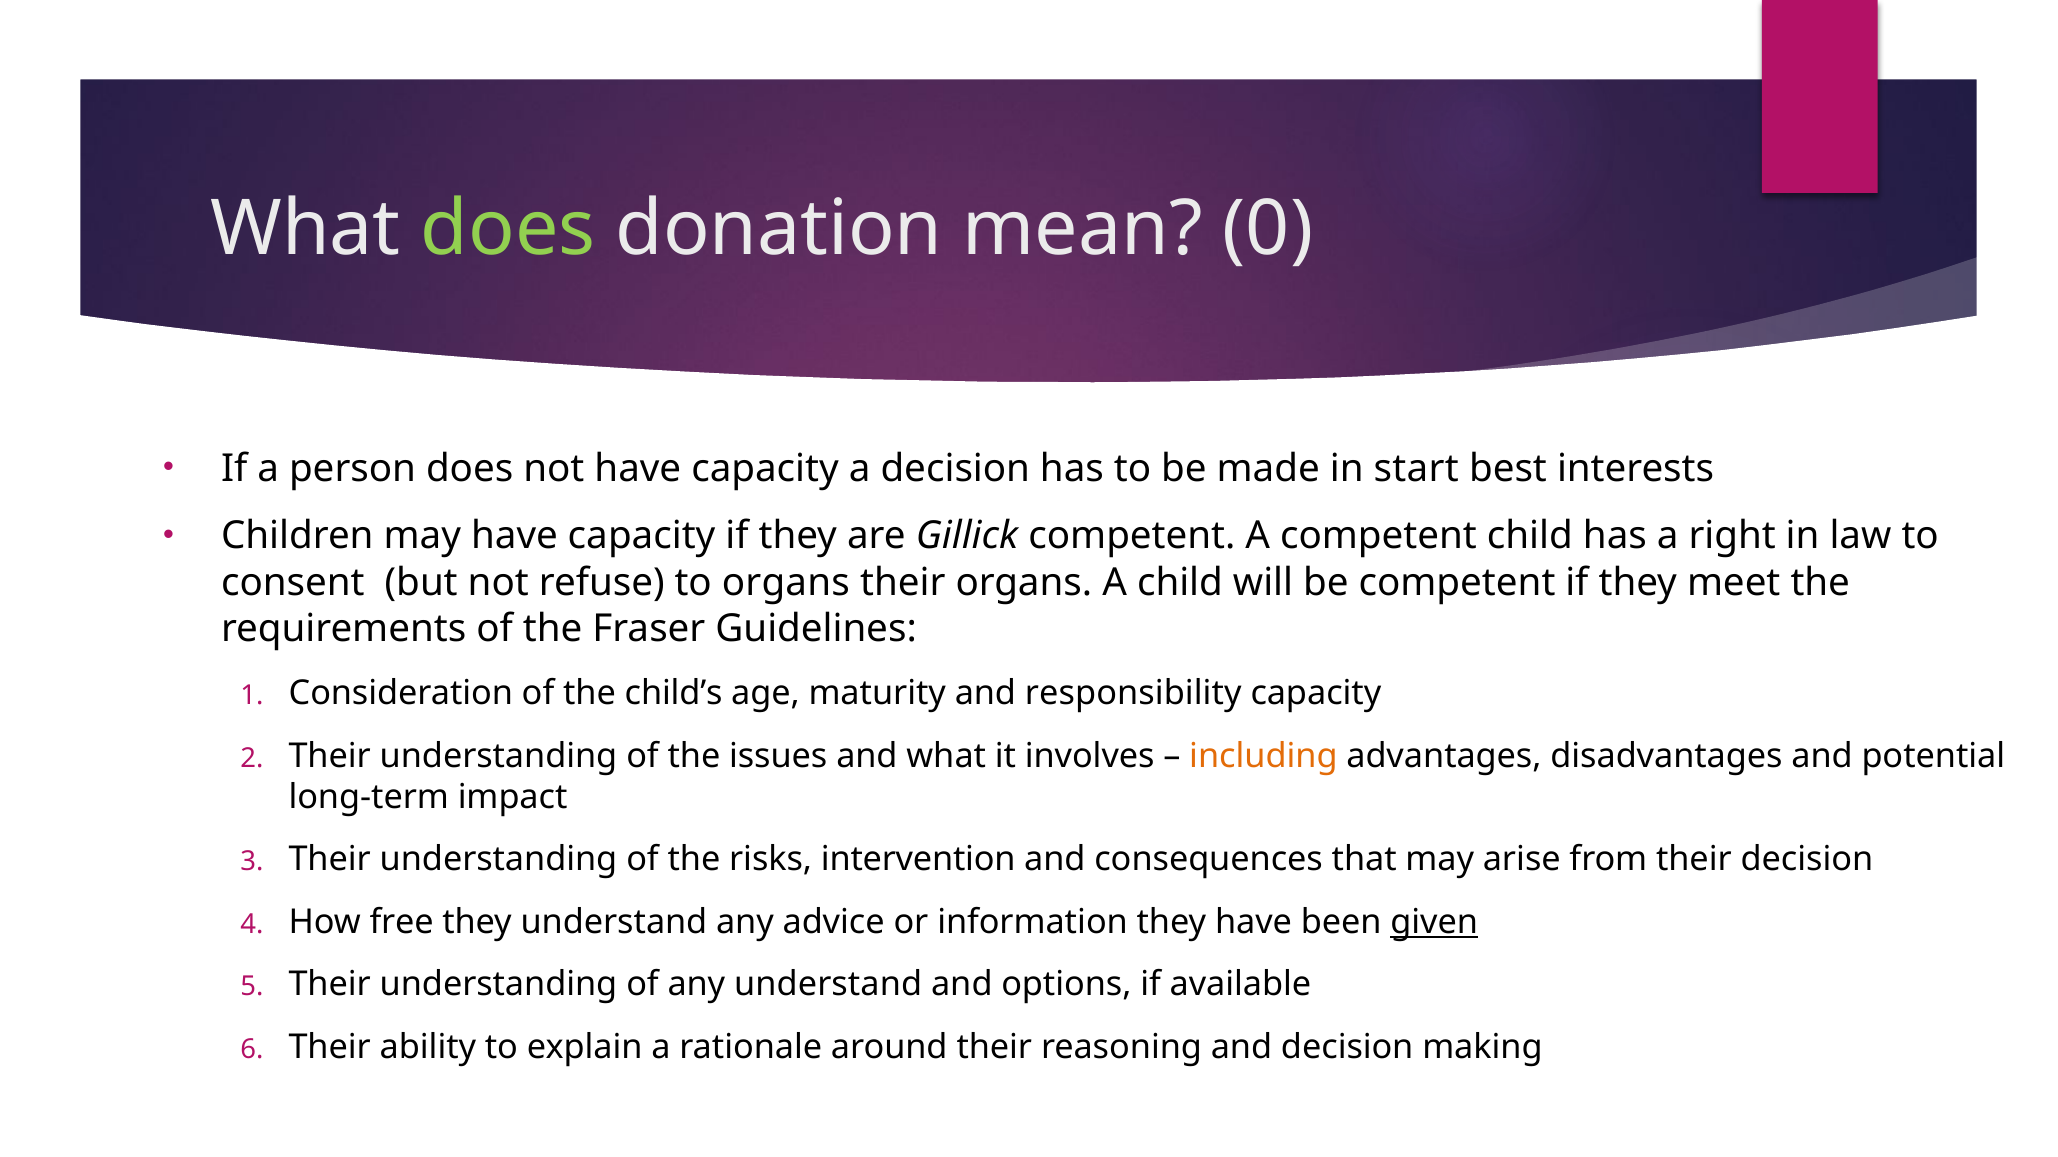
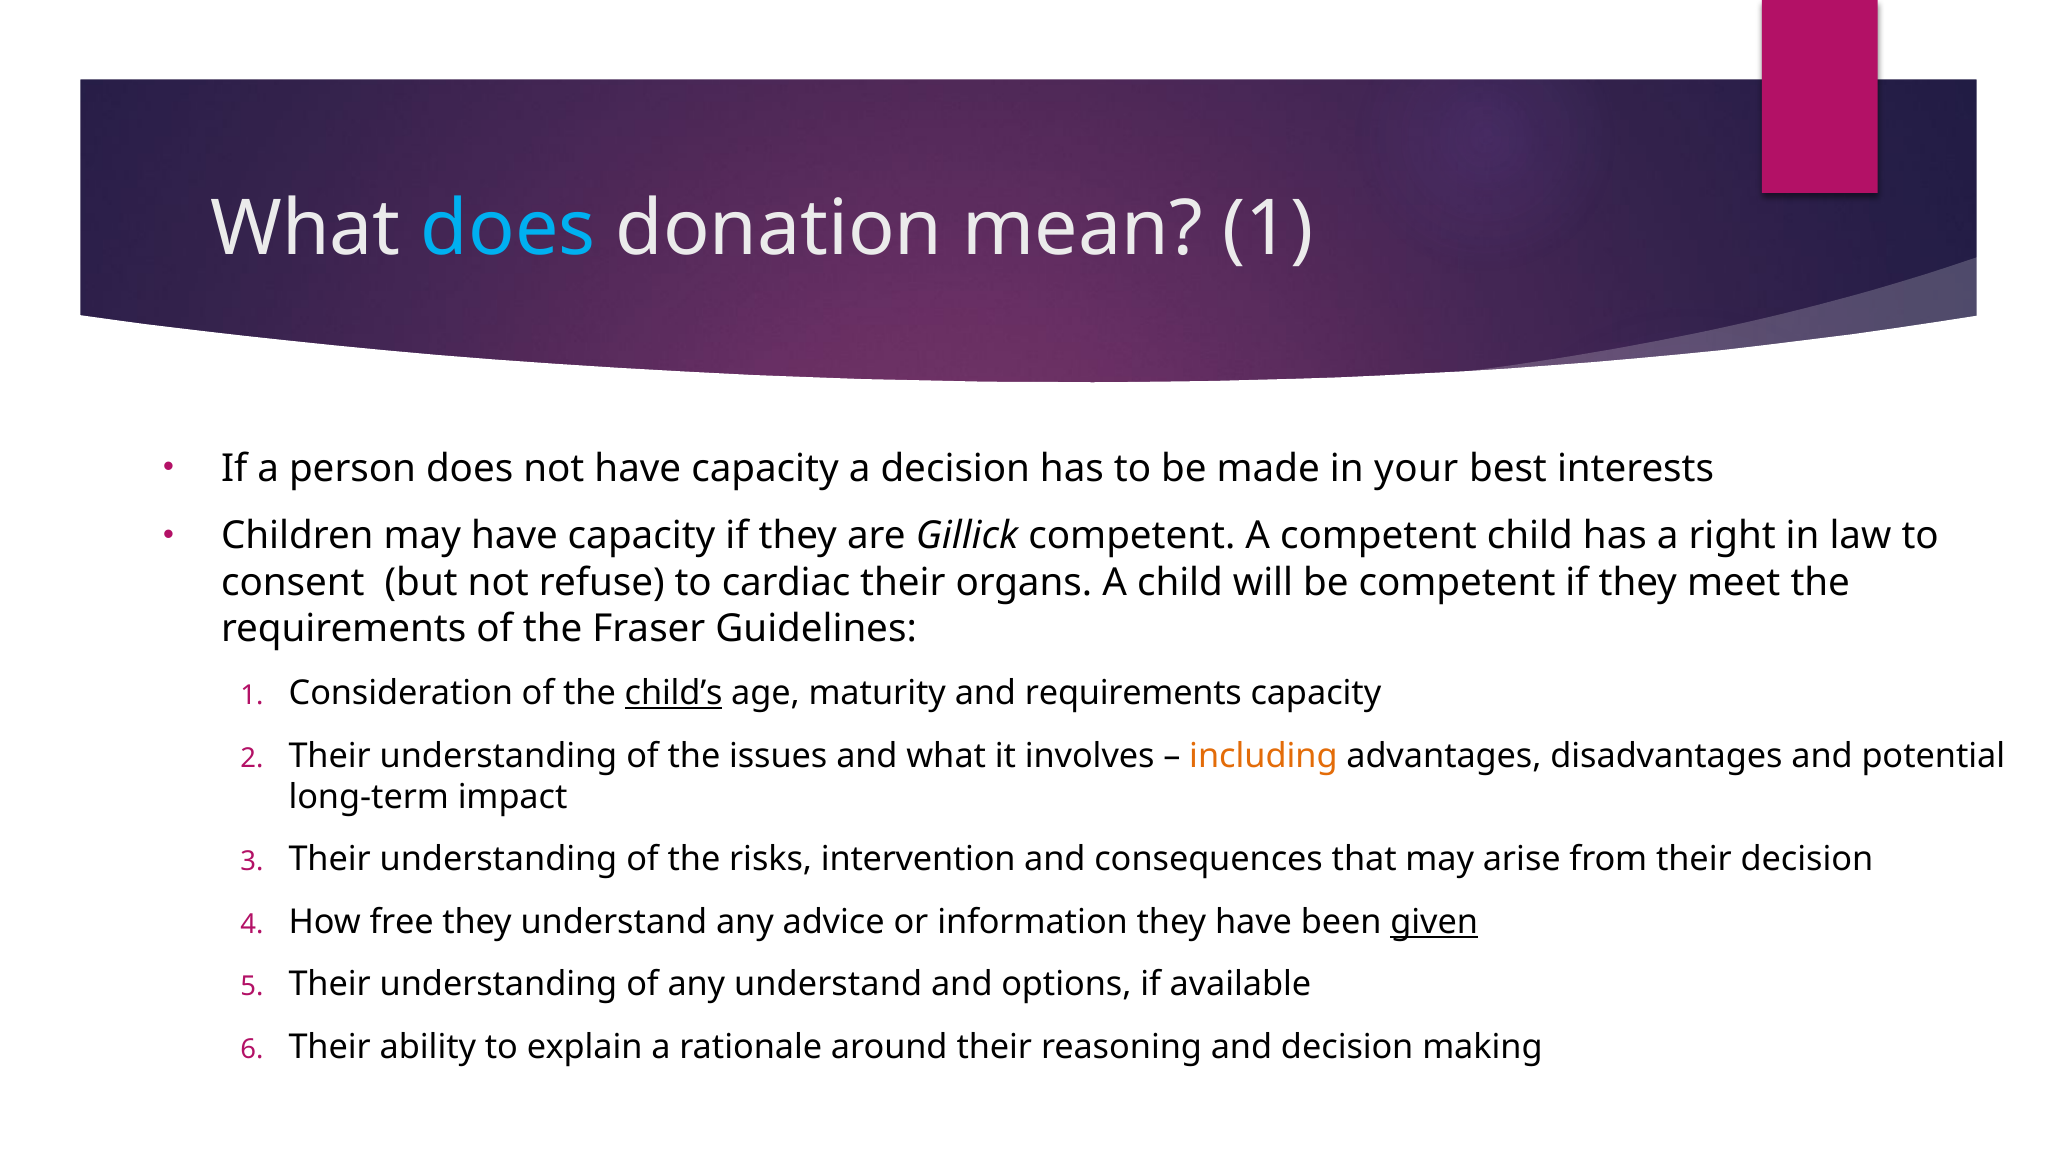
does at (508, 229) colour: light green -> light blue
mean 0: 0 -> 1
start: start -> your
to organs: organs -> cardiac
child’s underline: none -> present
and responsibility: responsibility -> requirements
